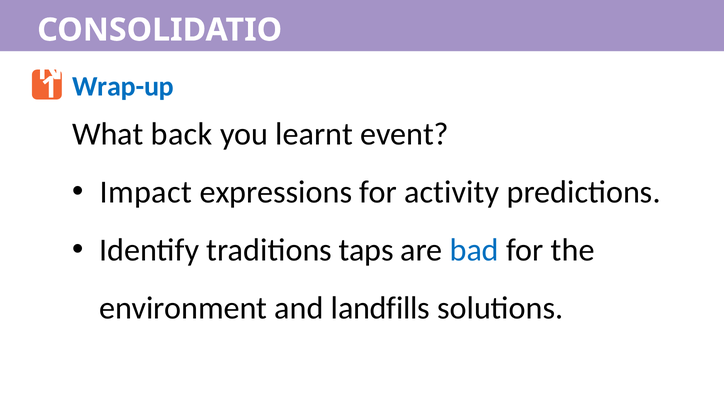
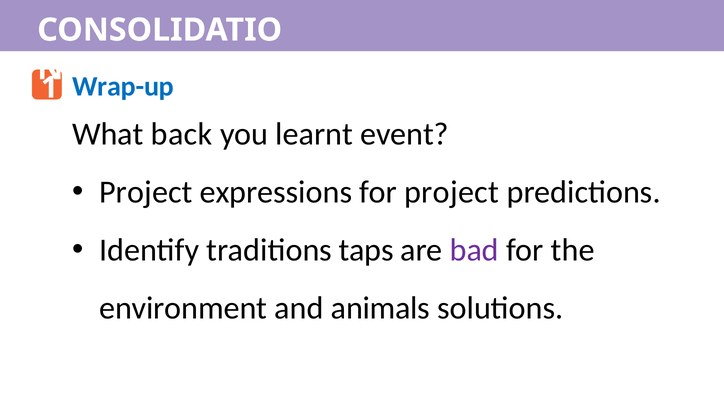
Impact at (146, 192): Impact -> Project
for activity: activity -> project
bad colour: blue -> purple
landfills: landfills -> animals
